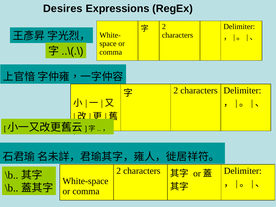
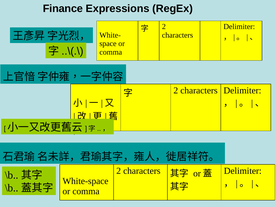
Desires: Desires -> Finance
